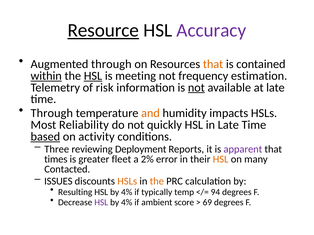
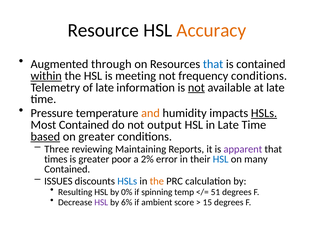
Resource underline: present -> none
Accuracy colour: purple -> orange
that at (213, 64) colour: orange -> blue
HSL at (93, 76) underline: present -> none
frequency estimation: estimation -> conditions
of risk: risk -> late
Through at (52, 113): Through -> Pressure
HSLs at (264, 113) underline: none -> present
Most Reliability: Reliability -> Contained
quickly: quickly -> output
on activity: activity -> greater
Deployment: Deployment -> Maintaining
fleet: fleet -> poor
HSL at (221, 159) colour: orange -> blue
Contacted at (67, 170): Contacted -> Contained
HSLs at (127, 182) colour: orange -> blue
4% at (127, 192): 4% -> 0%
typically: typically -> spinning
94: 94 -> 51
4% at (127, 203): 4% -> 6%
69: 69 -> 15
